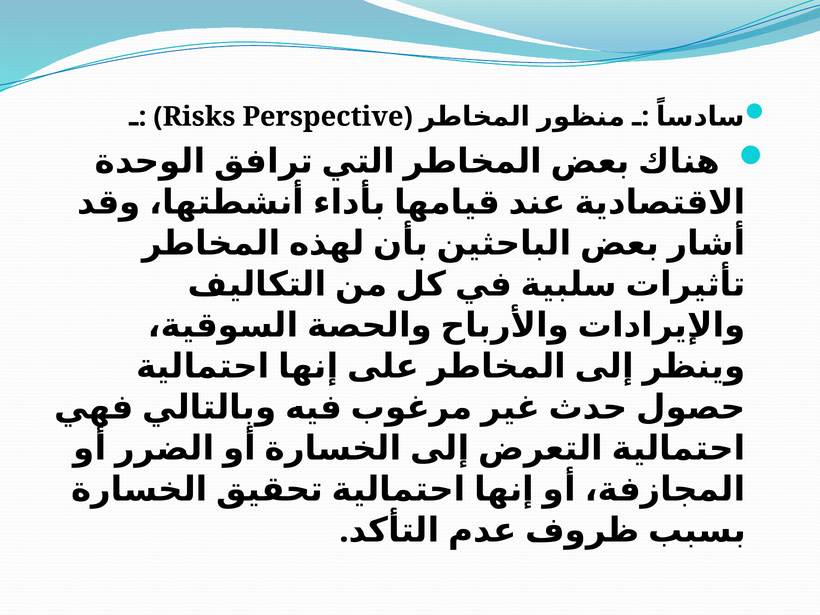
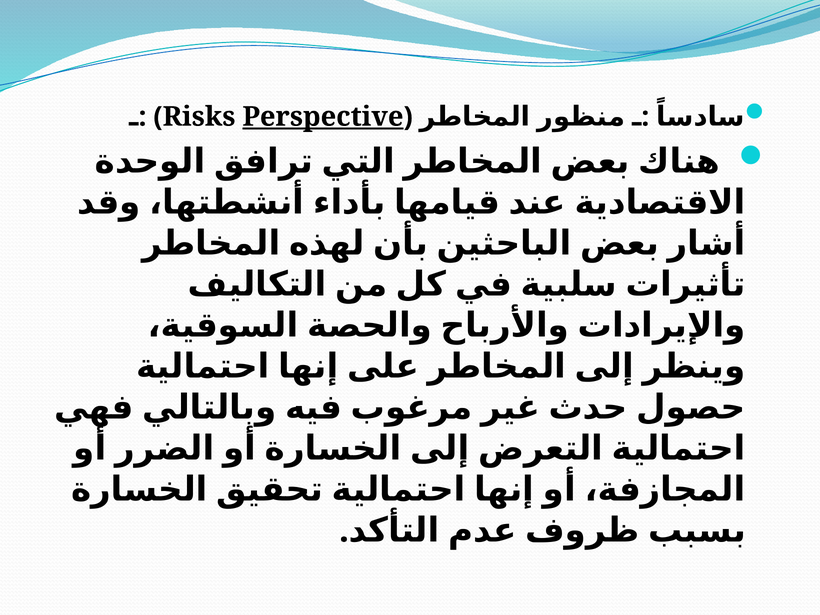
Perspective underline: none -> present
